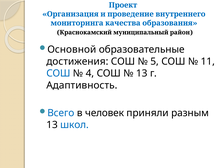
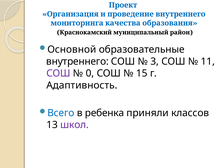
достижения at (77, 61): достижения -> внутреннего
5: 5 -> 3
СОШ at (58, 73) colour: blue -> purple
4: 4 -> 0
13 at (142, 73): 13 -> 15
человек: человек -> ребенка
разным: разным -> классов
школ colour: blue -> purple
